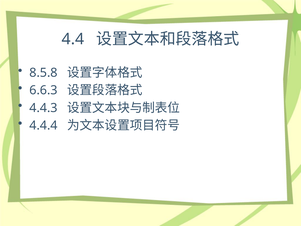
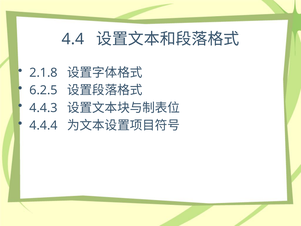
8.5.8: 8.5.8 -> 2.1.8
6.6.3: 6.6.3 -> 6.2.5
